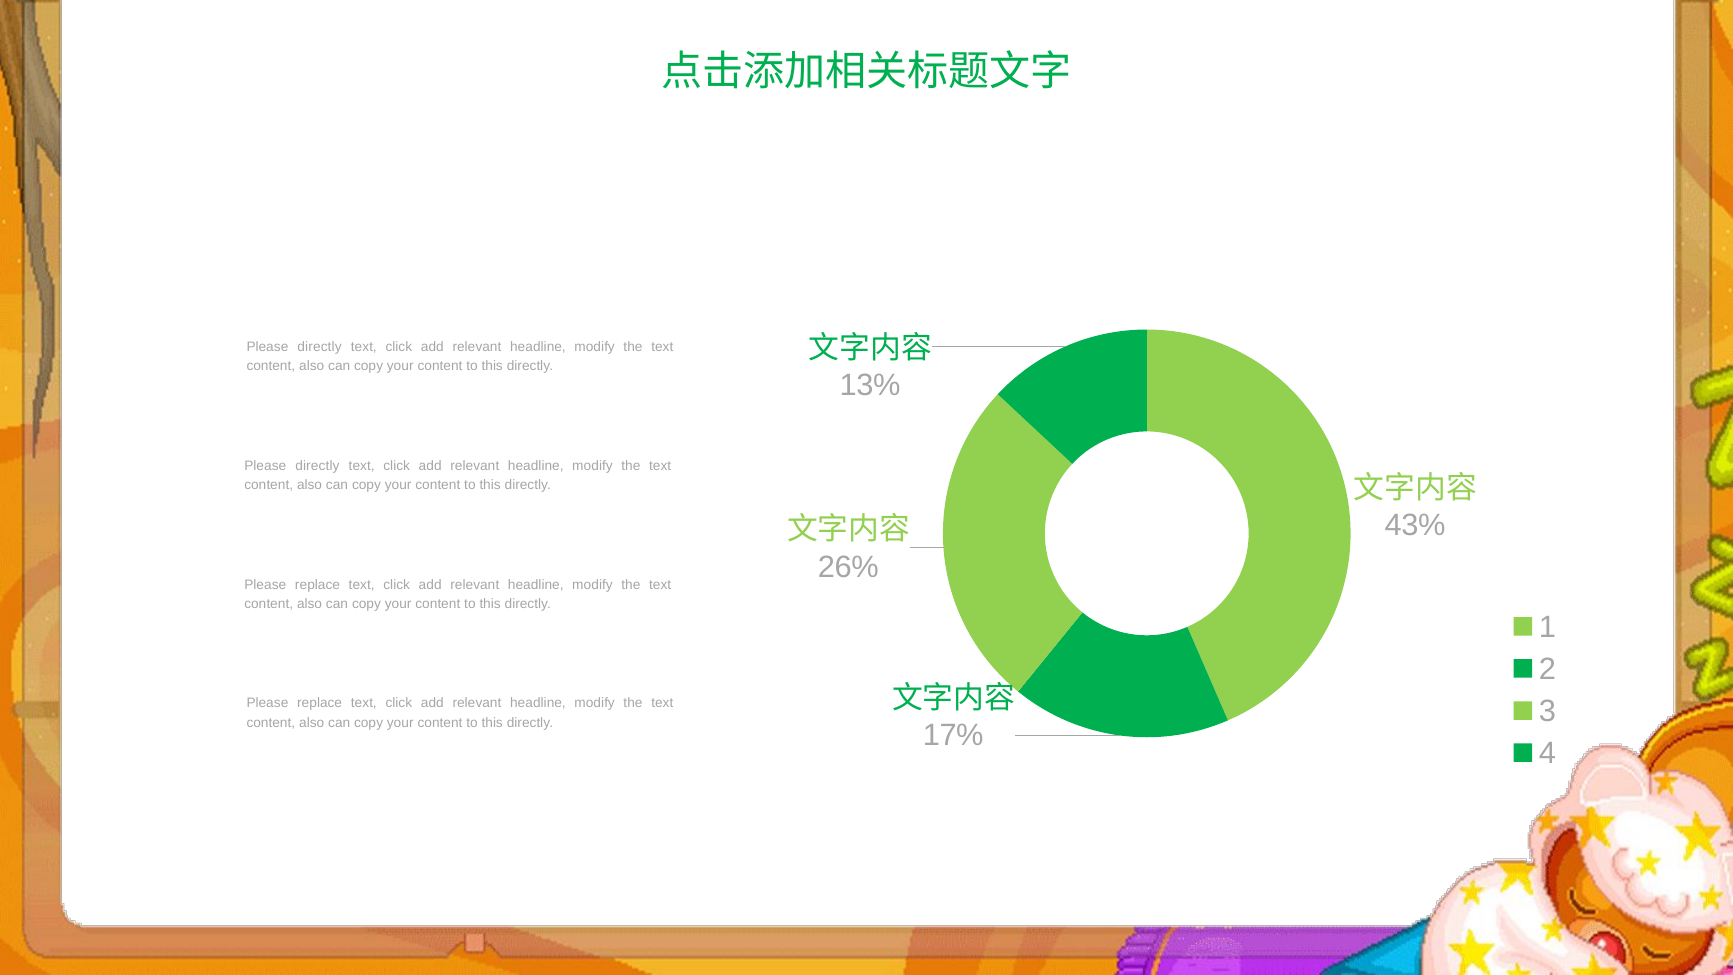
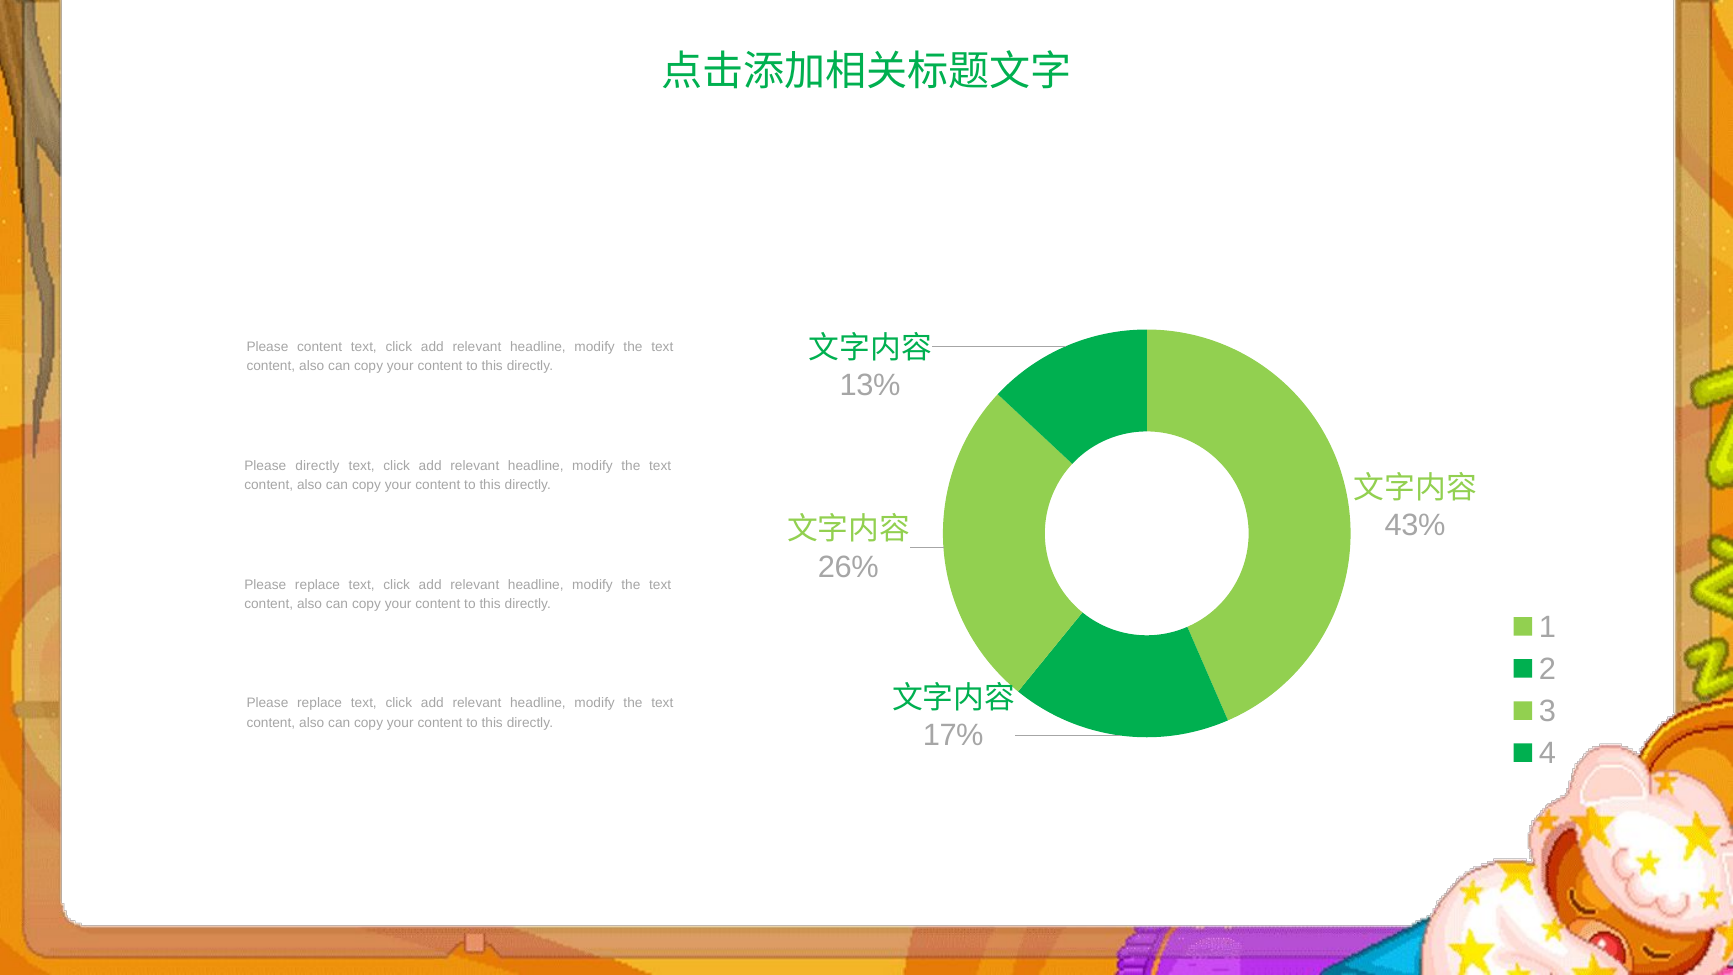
directly at (320, 347): directly -> content
